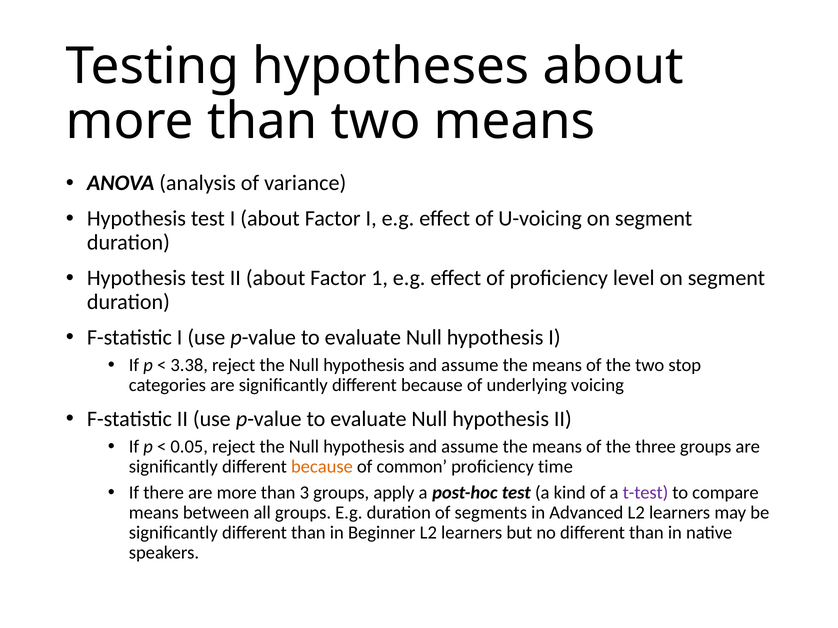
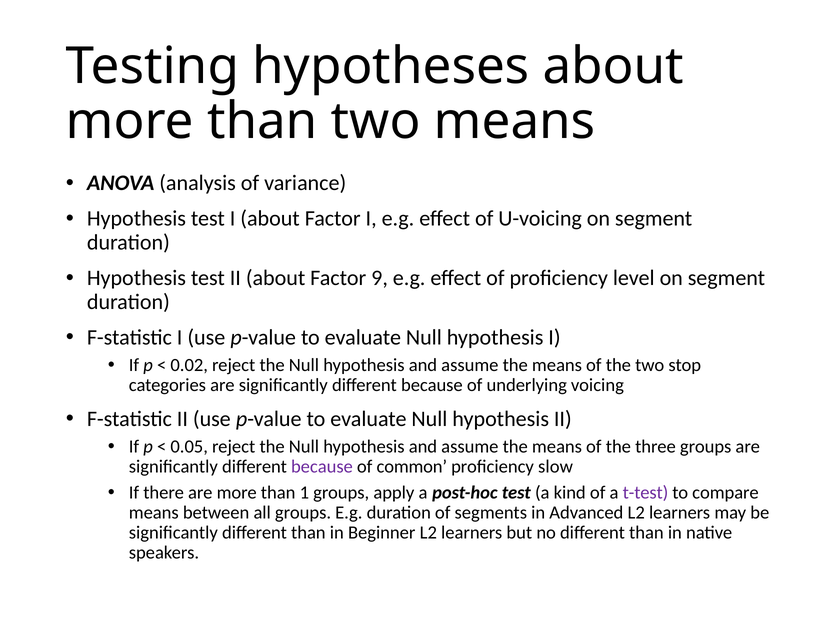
1: 1 -> 9
3.38: 3.38 -> 0.02
because at (322, 467) colour: orange -> purple
time: time -> slow
3: 3 -> 1
